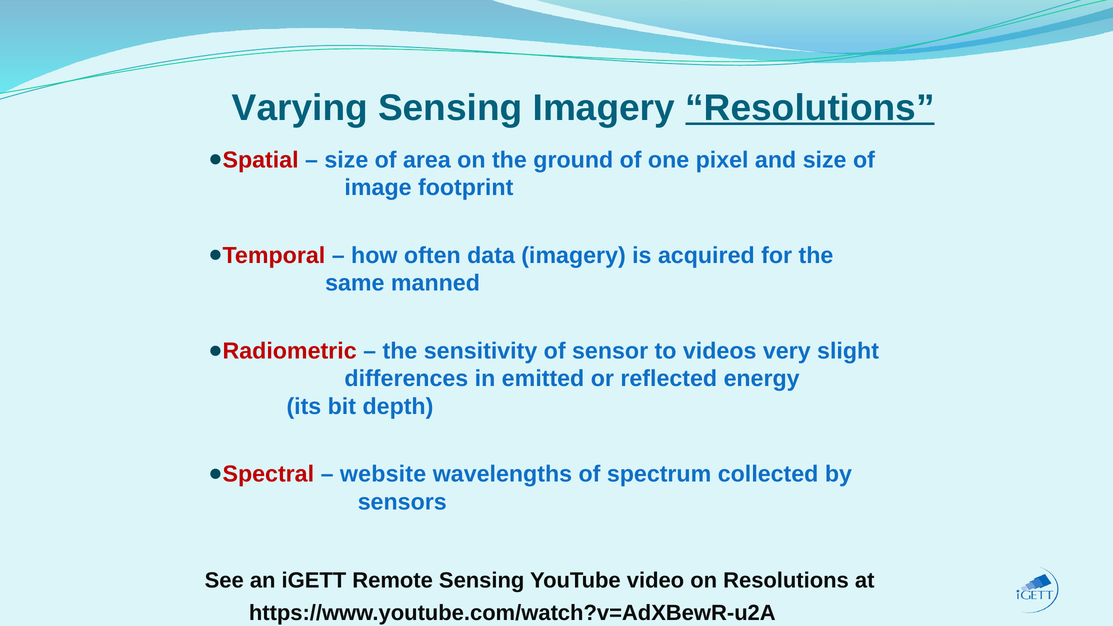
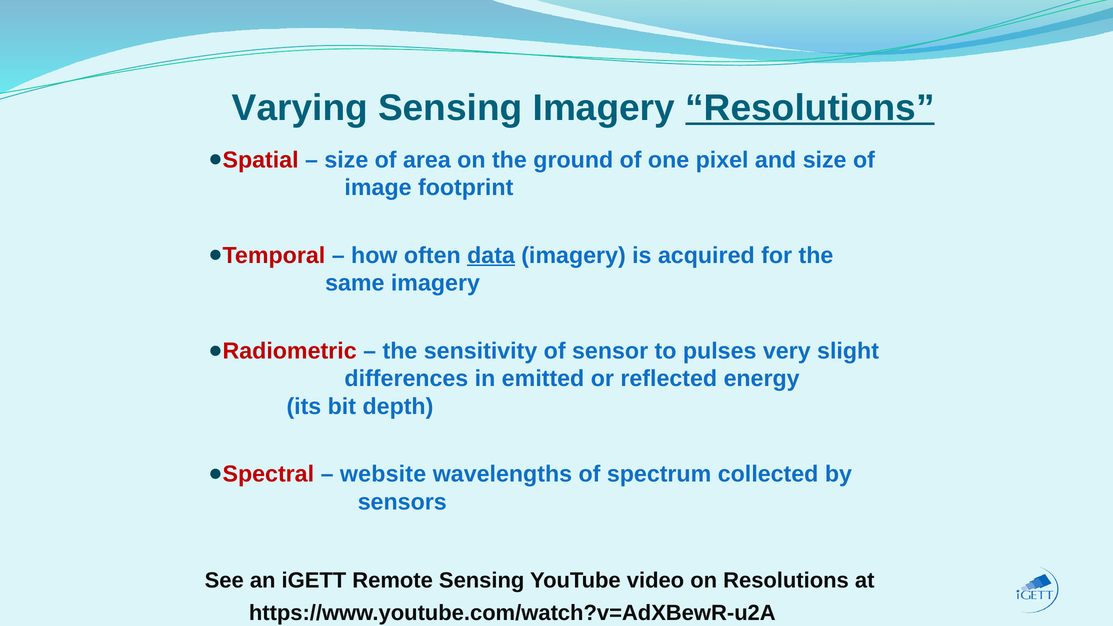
data underline: none -> present
same manned: manned -> imagery
videos: videos -> pulses
